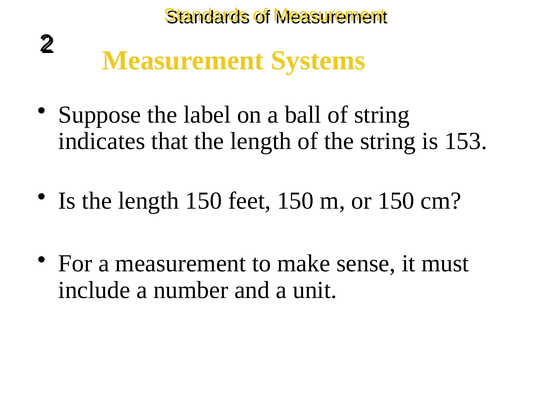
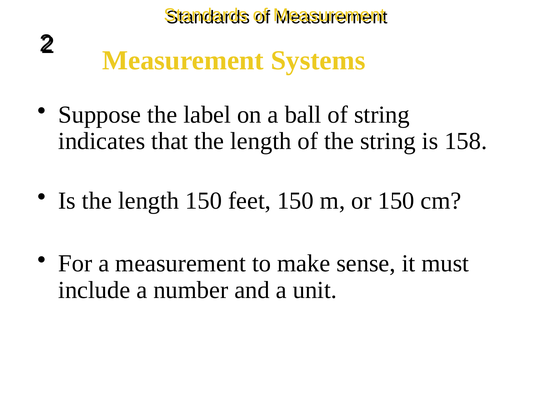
153: 153 -> 158
